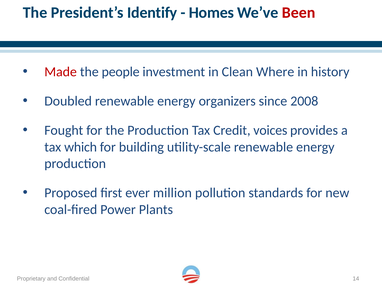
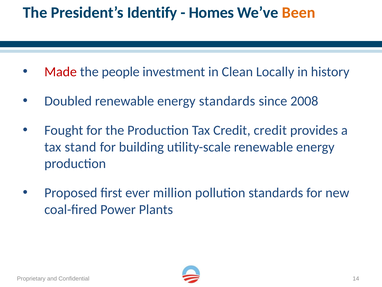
Been colour: red -> orange
Where: Where -> Locally
energy organizers: organizers -> standards
Credit voices: voices -> credit
which: which -> stand
